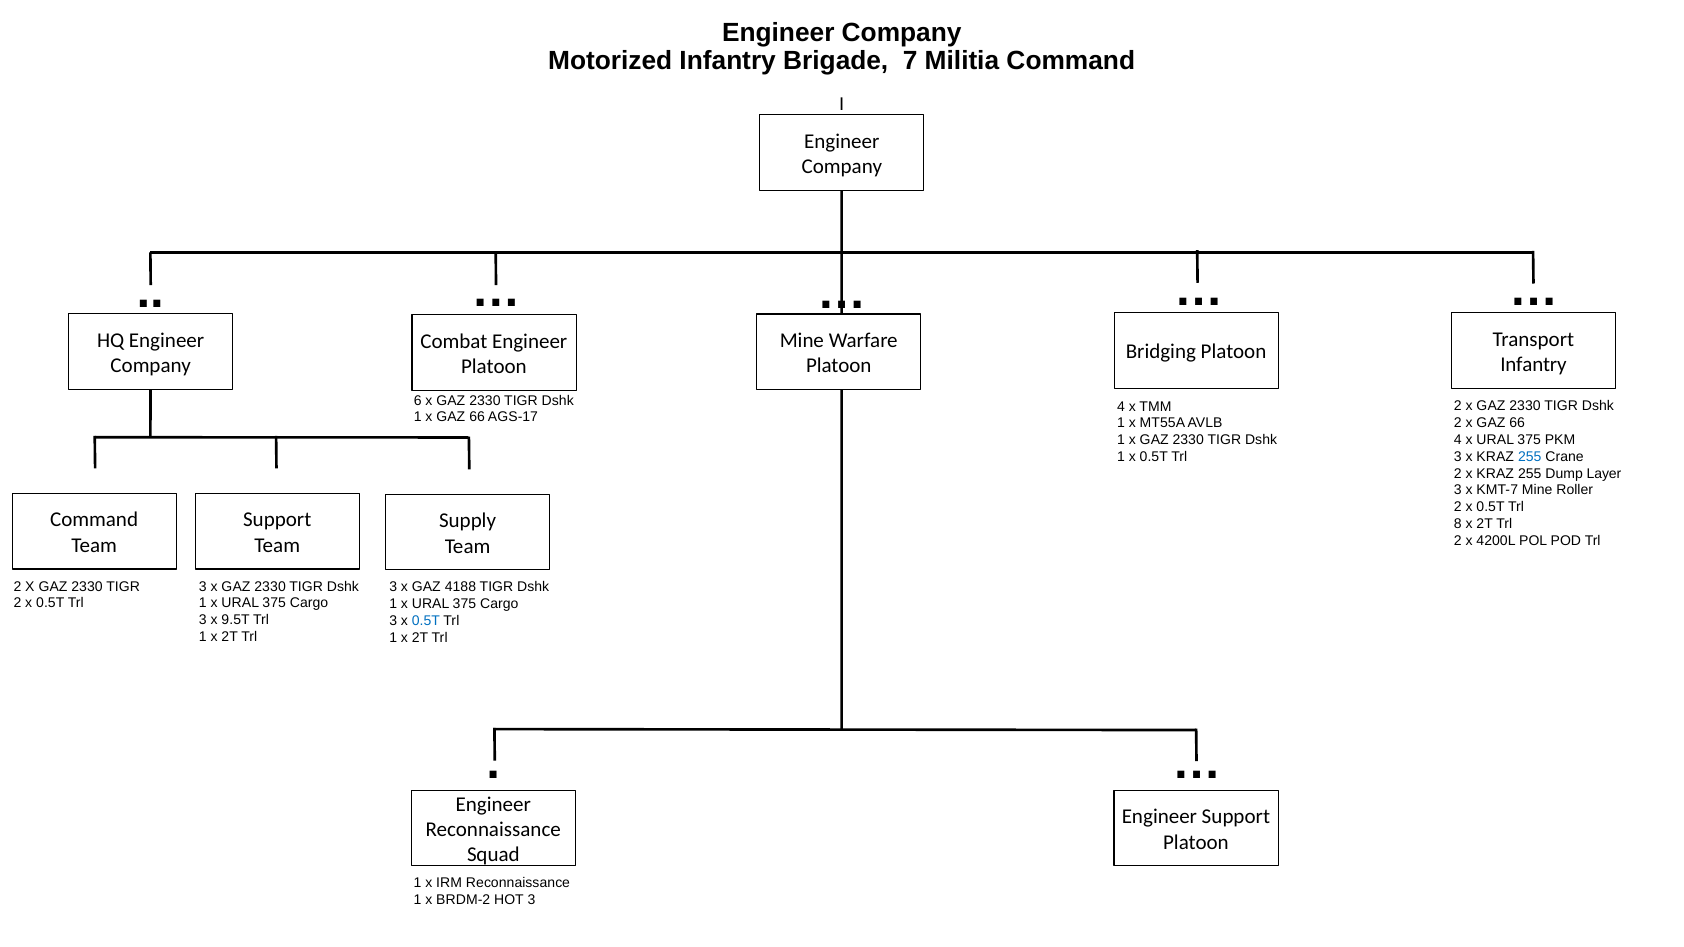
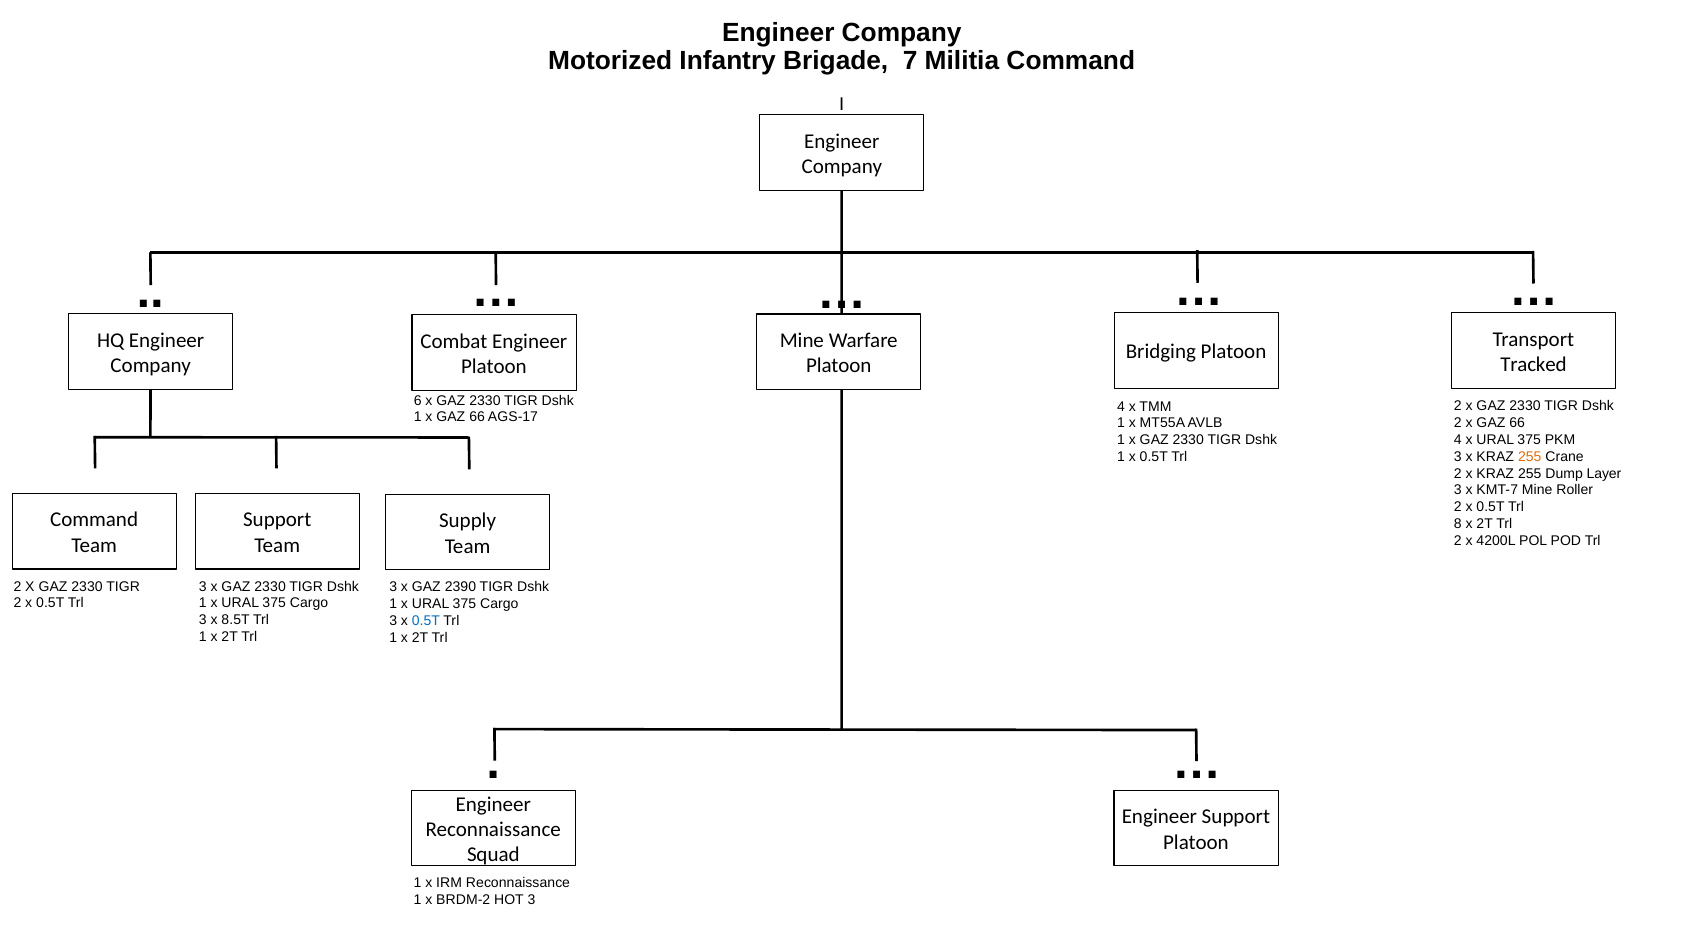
Infantry at (1533, 365): Infantry -> Tracked
255 at (1530, 457) colour: blue -> orange
4188: 4188 -> 2390
9.5T: 9.5T -> 8.5T
